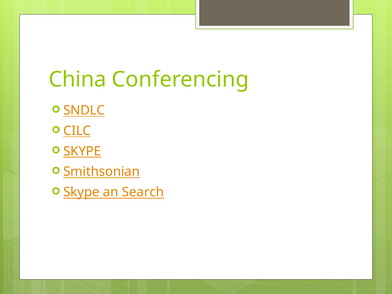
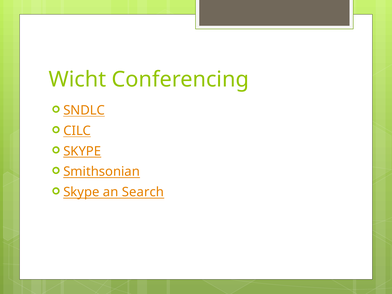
China: China -> Wicht
